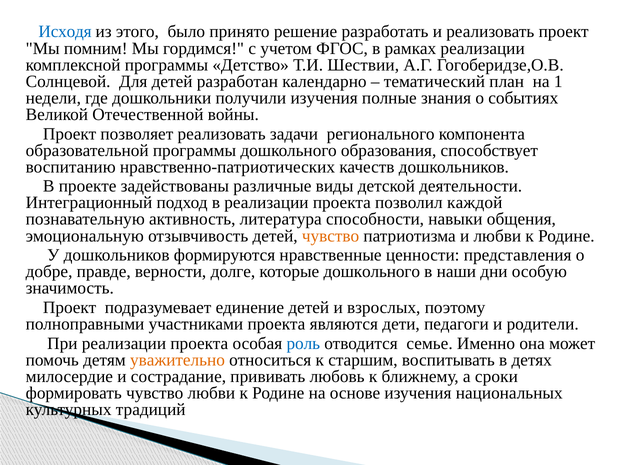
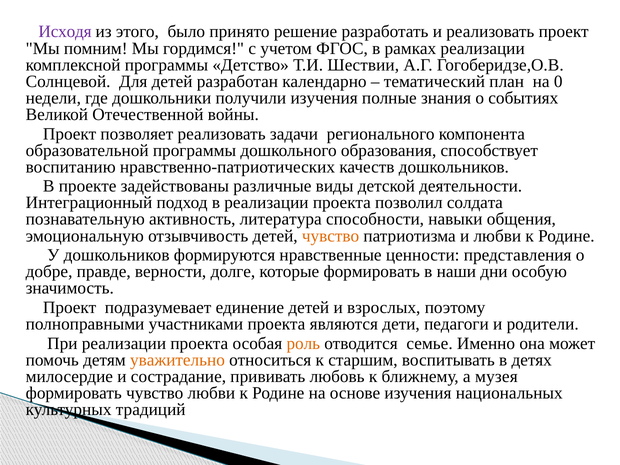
Исходя colour: blue -> purple
1: 1 -> 0
каждой: каждой -> солдата
которые дошкольного: дошкольного -> формировать
роль colour: blue -> orange
сроки: сроки -> музея
